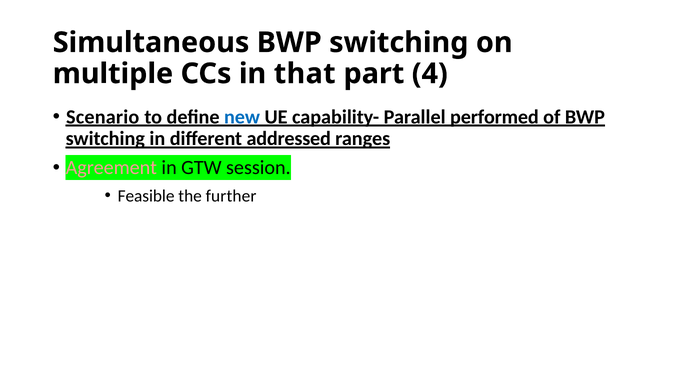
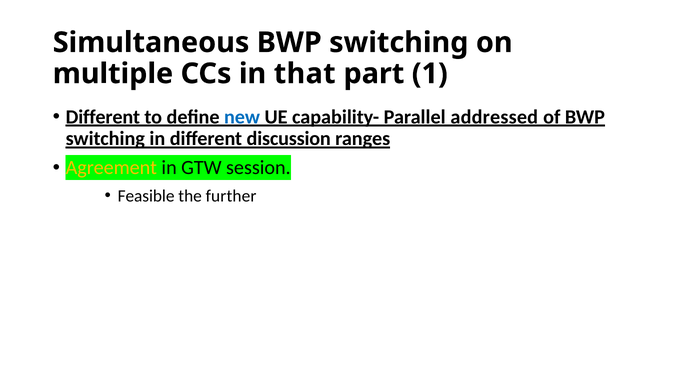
4: 4 -> 1
Scenario at (103, 117): Scenario -> Different
performed: performed -> addressed
addressed: addressed -> discussion
Agreement colour: pink -> yellow
